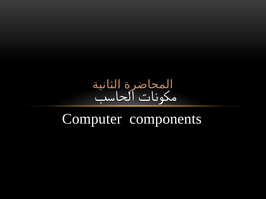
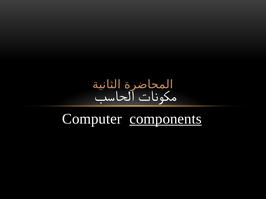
components underline: none -> present
